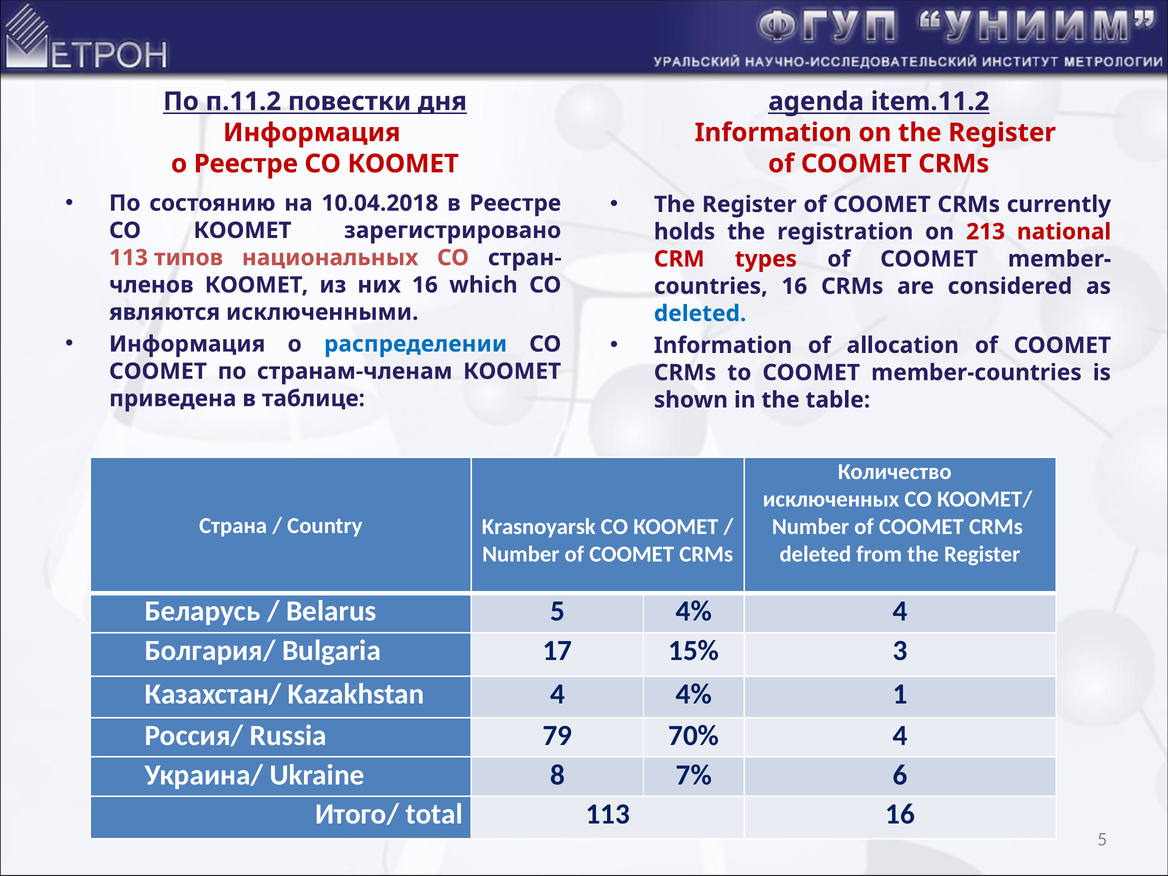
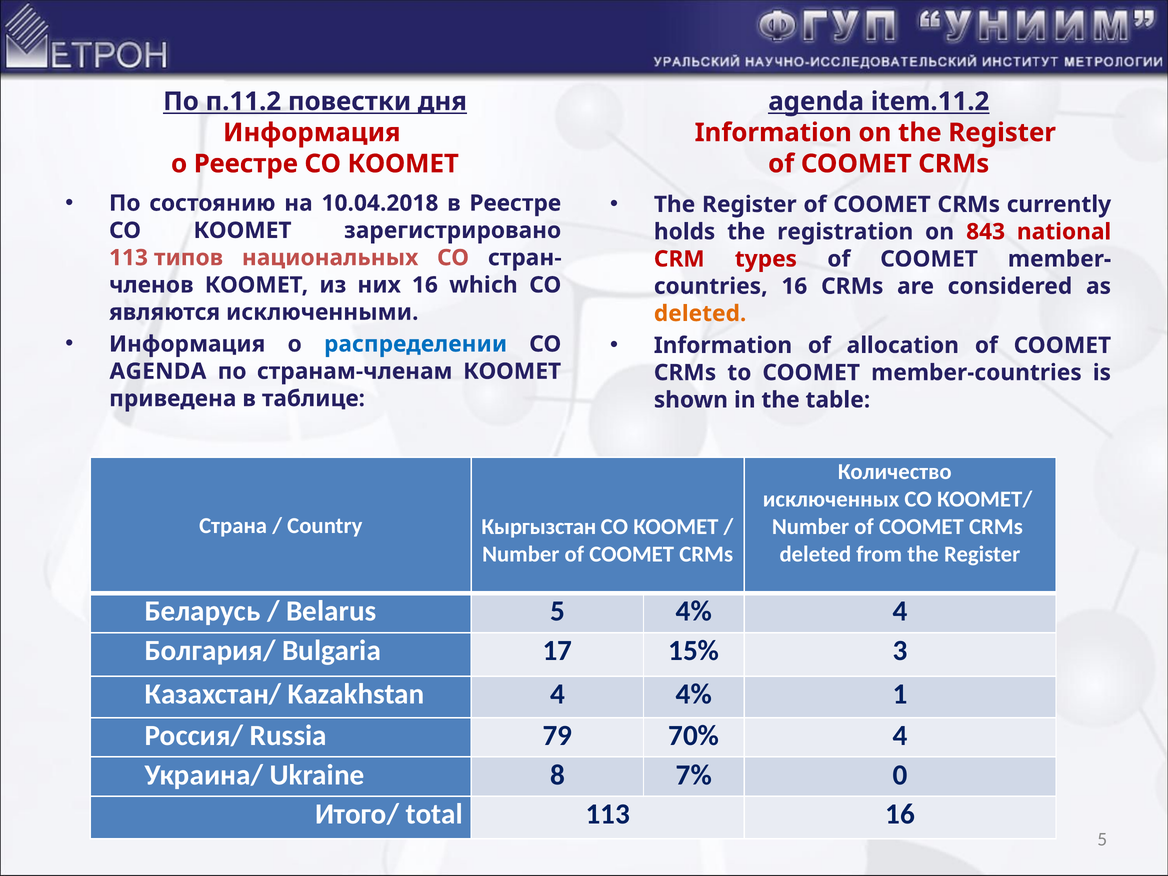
213: 213 -> 843
deleted at (700, 314) colour: blue -> orange
СООМЕТ at (158, 371): СООМЕТ -> AGENDA
Krasnoyarsk: Krasnoyarsk -> Кыргызстан
6: 6 -> 0
